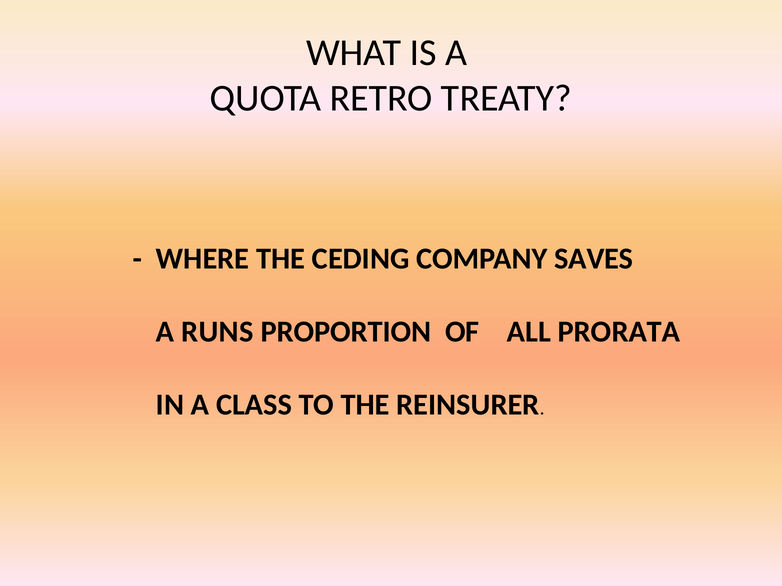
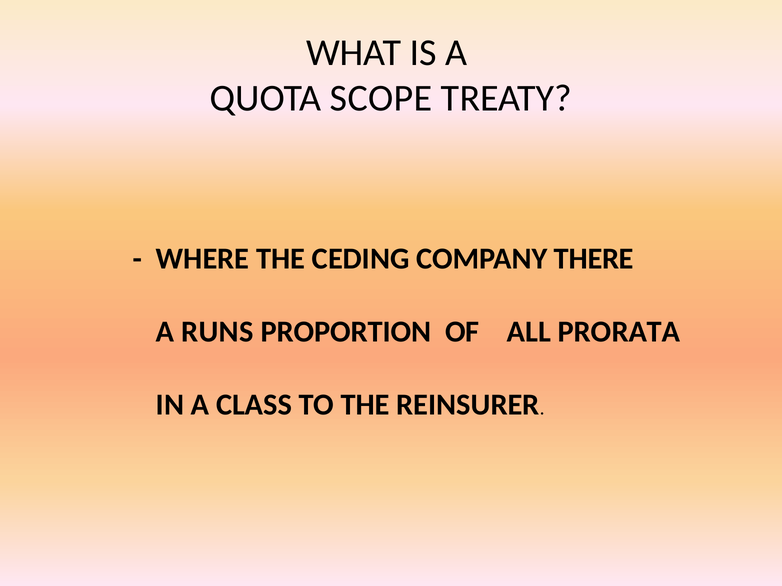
RETRO: RETRO -> SCOPE
SAVES: SAVES -> THERE
